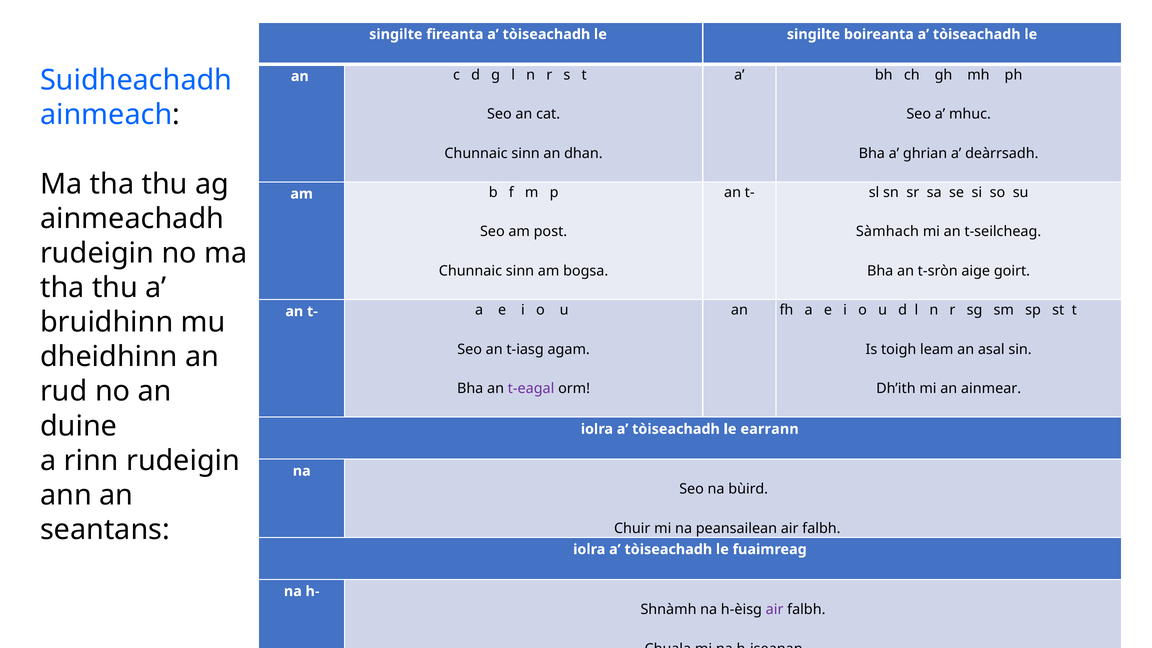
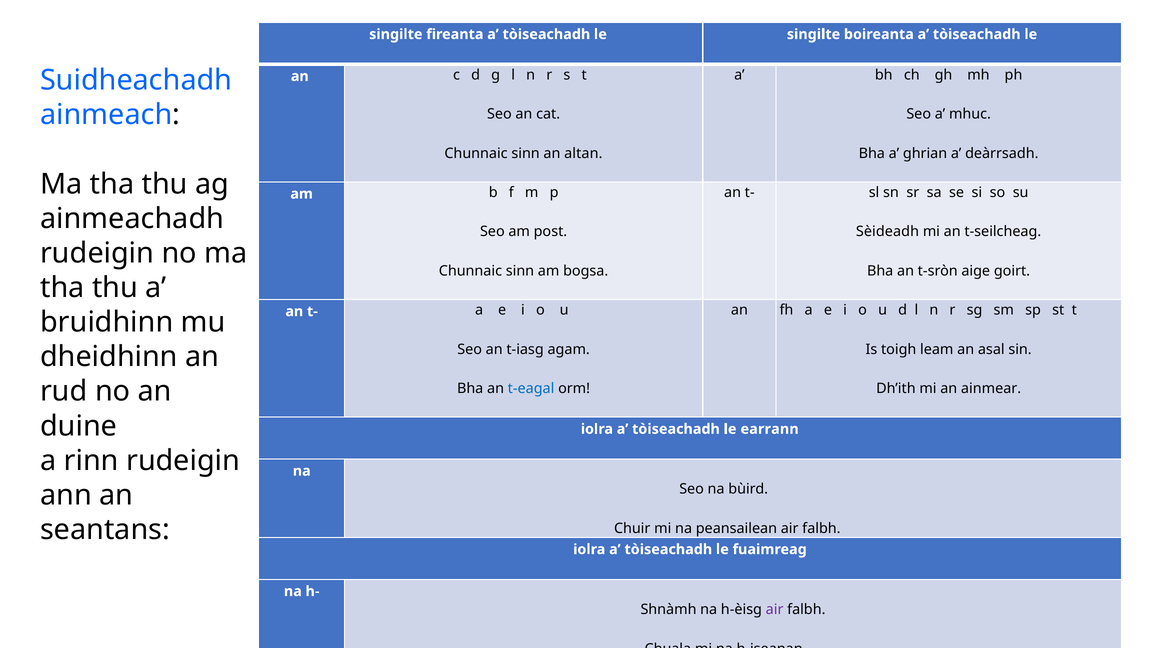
dhan: dhan -> altan
Sàmhach: Sàmhach -> Sèideadh
t-eagal colour: purple -> blue
